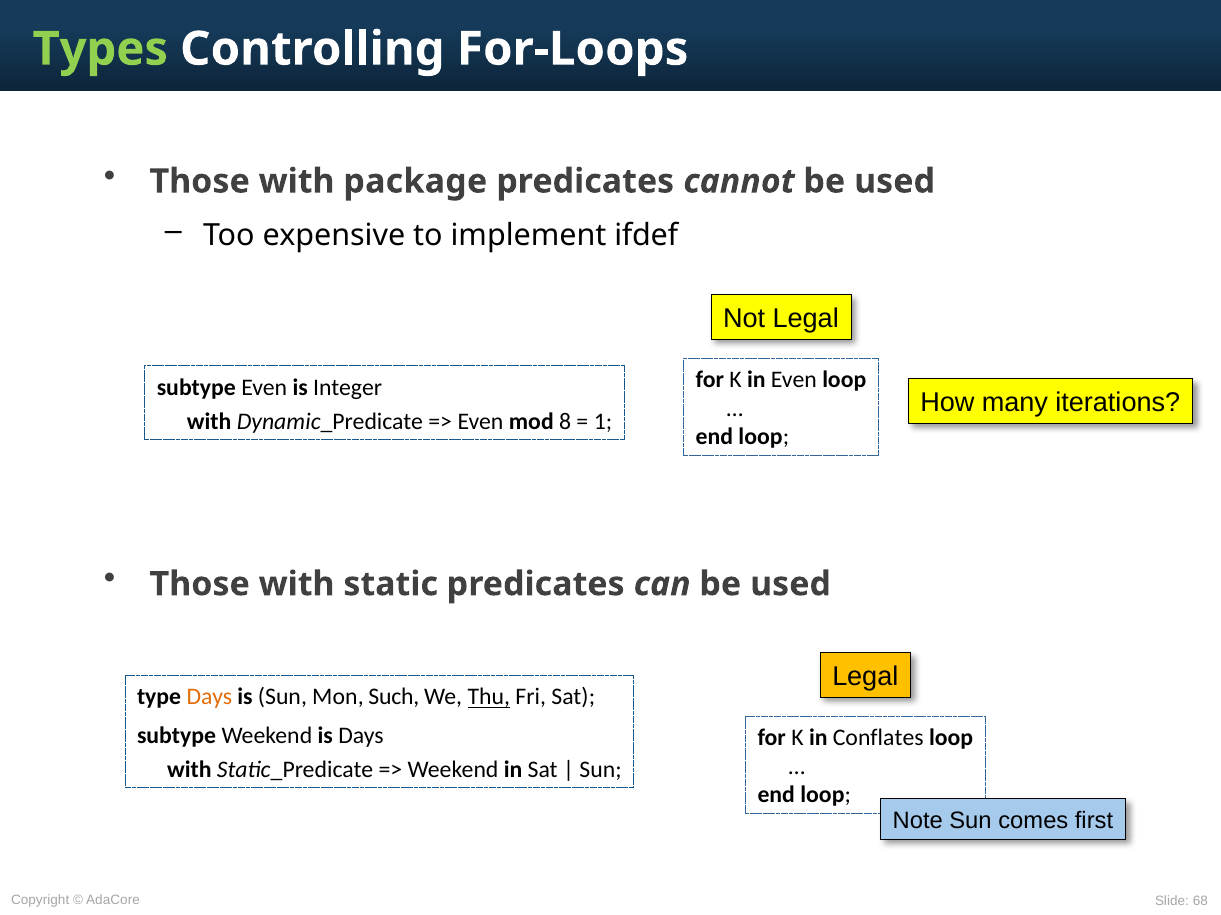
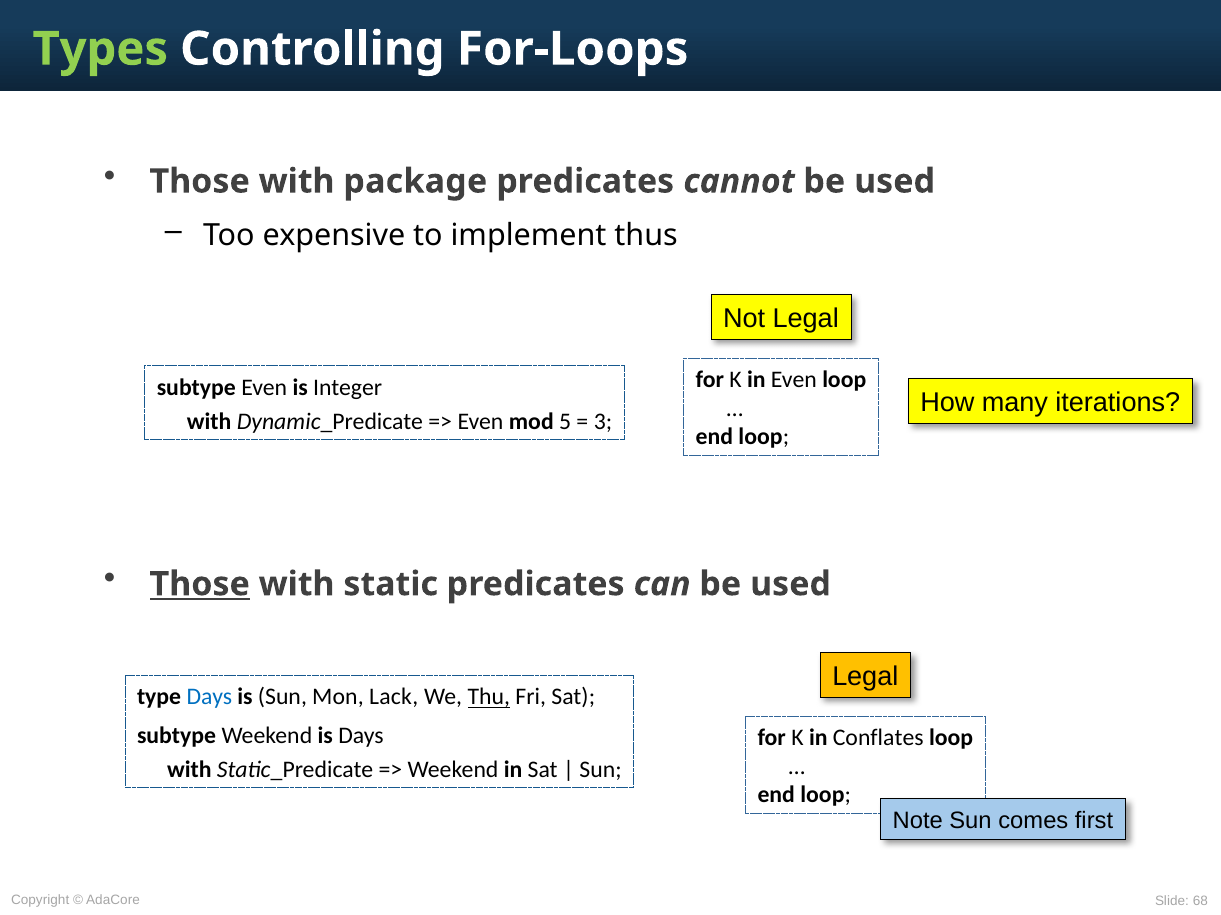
ifdef: ifdef -> thus
8: 8 -> 5
1: 1 -> 3
Those at (200, 585) underline: none -> present
Days at (209, 698) colour: orange -> blue
Such: Such -> Lack
